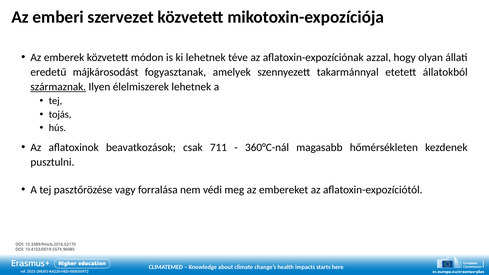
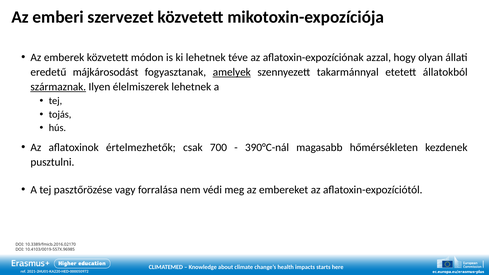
amelyek underline: none -> present
beavatkozások: beavatkozások -> értelmezhetők
711: 711 -> 700
360°C-nál: 360°C-nál -> 390°C-nál
